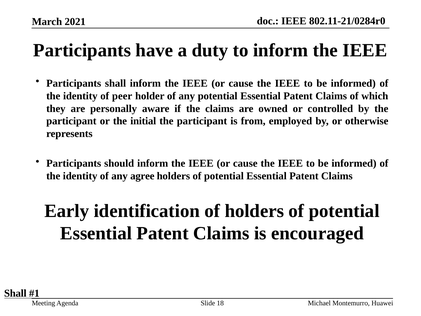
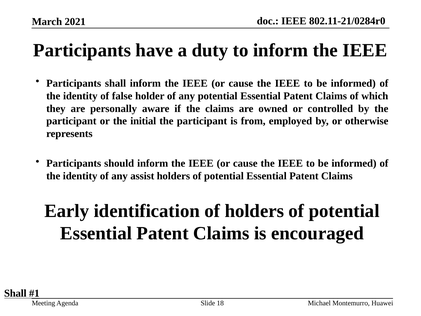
peer: peer -> false
agree: agree -> assist
